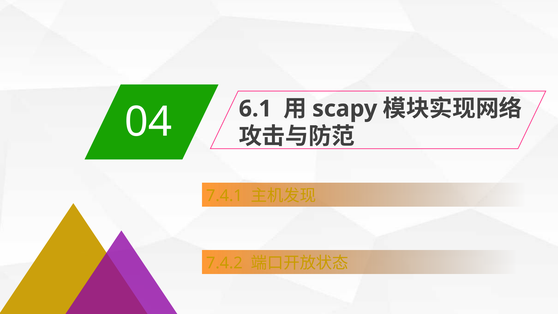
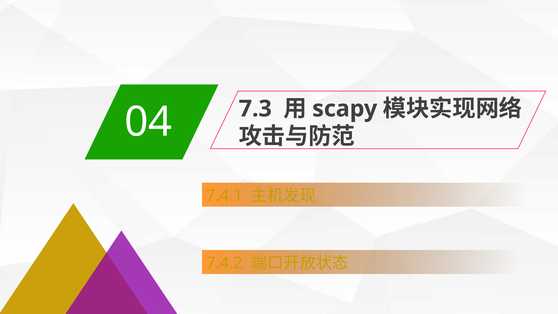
6.1: 6.1 -> 7.3
